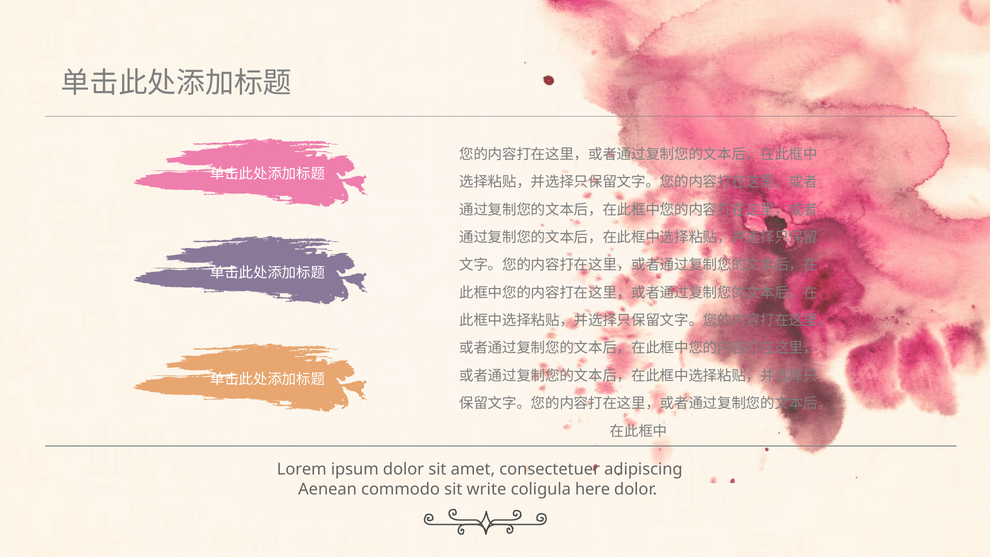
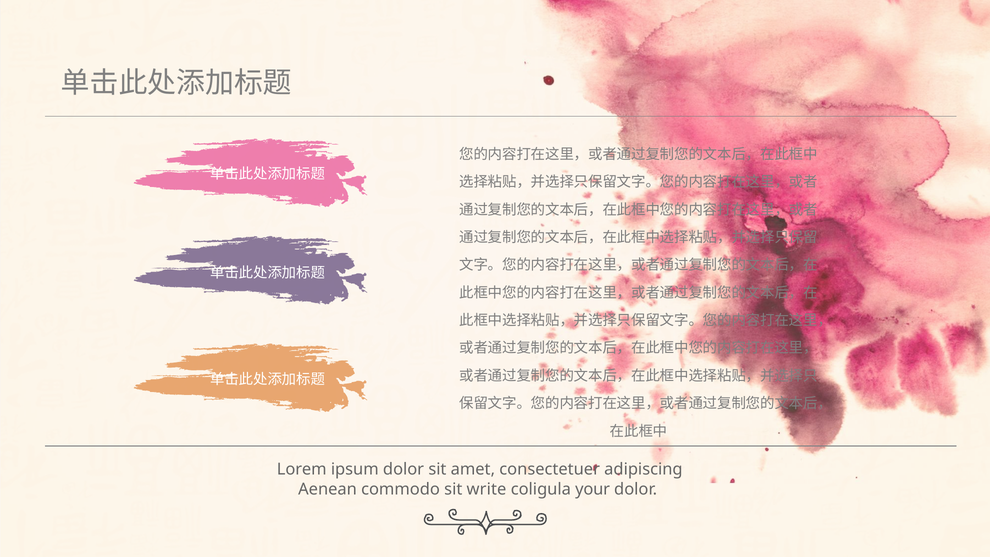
here: here -> your
